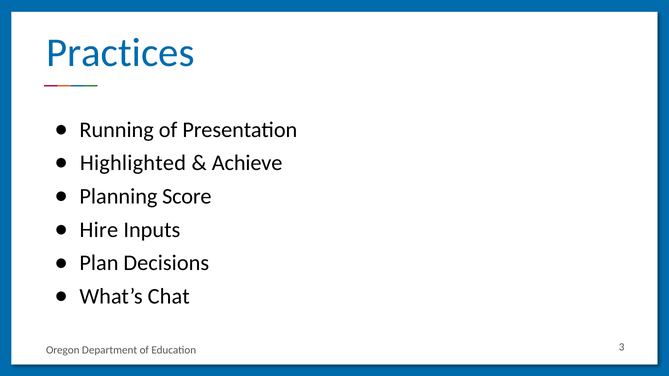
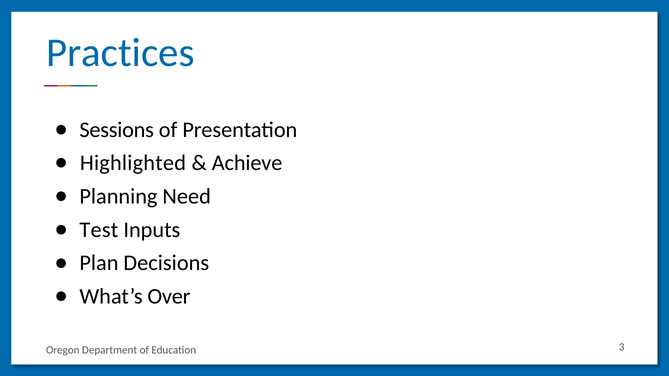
Running: Running -> Sessions
Score: Score -> Need
Hire: Hire -> Test
Chat: Chat -> Over
